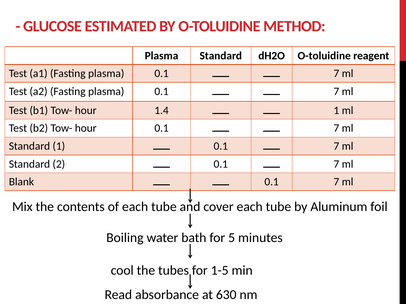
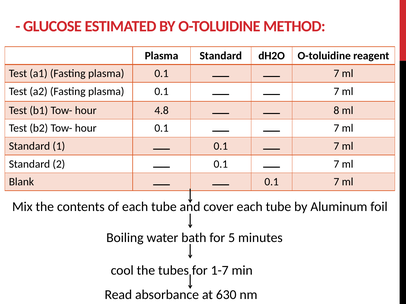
1.4: 1.4 -> 4.8
1 at (336, 111): 1 -> 8
1-5: 1-5 -> 1-7
